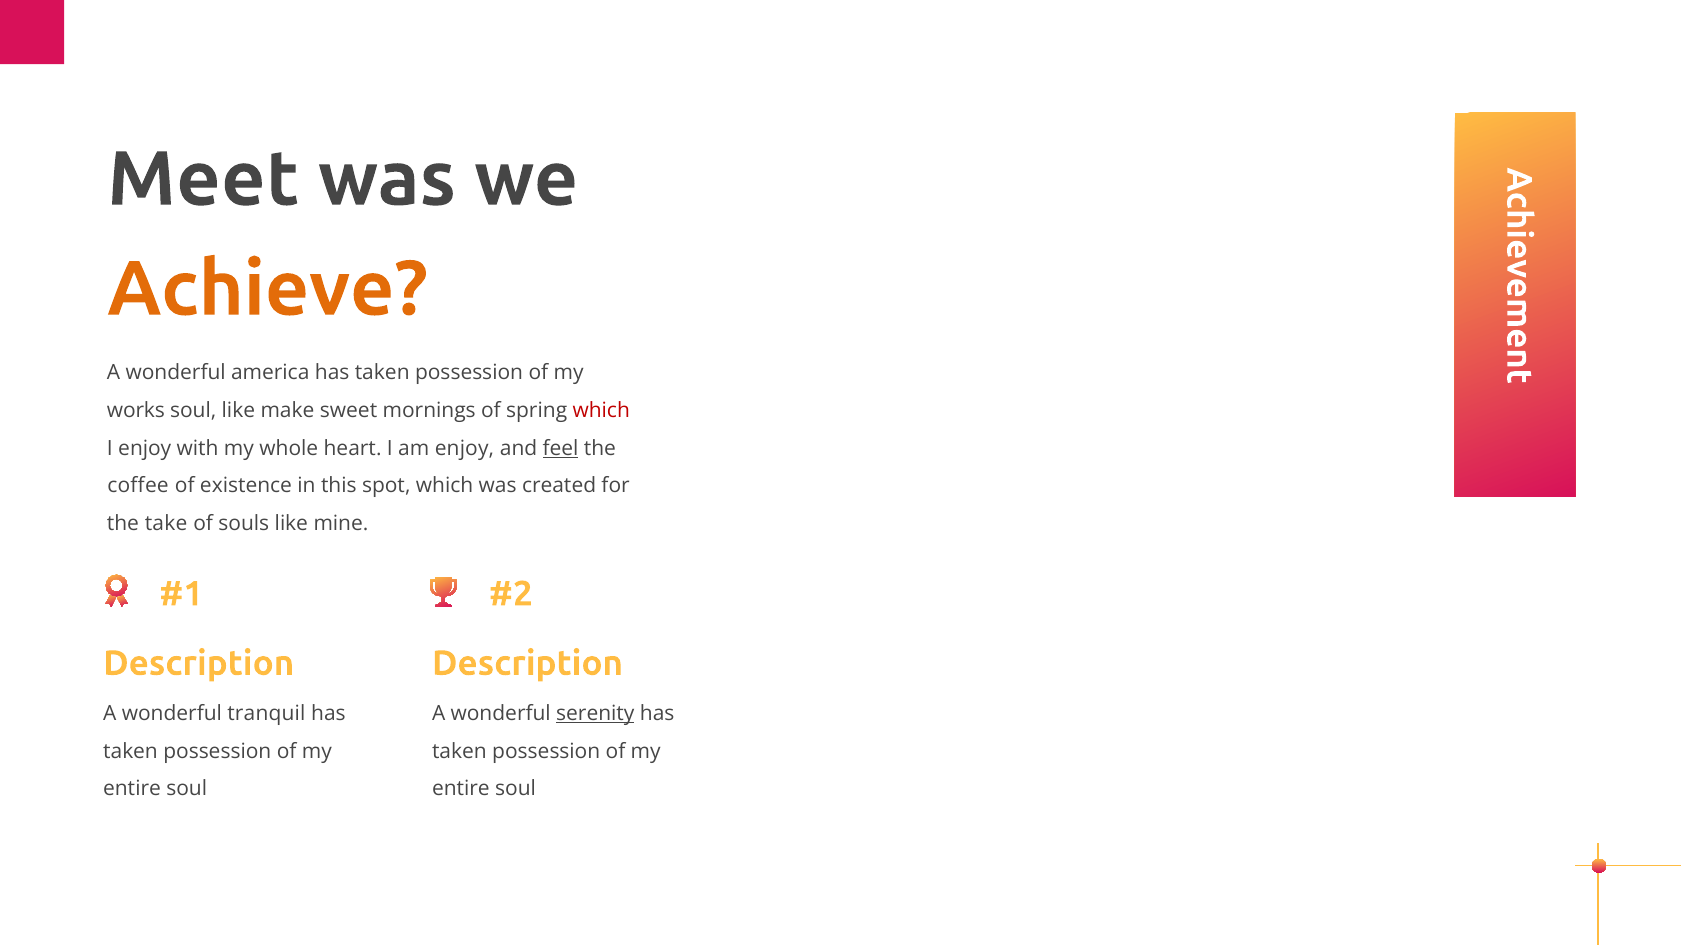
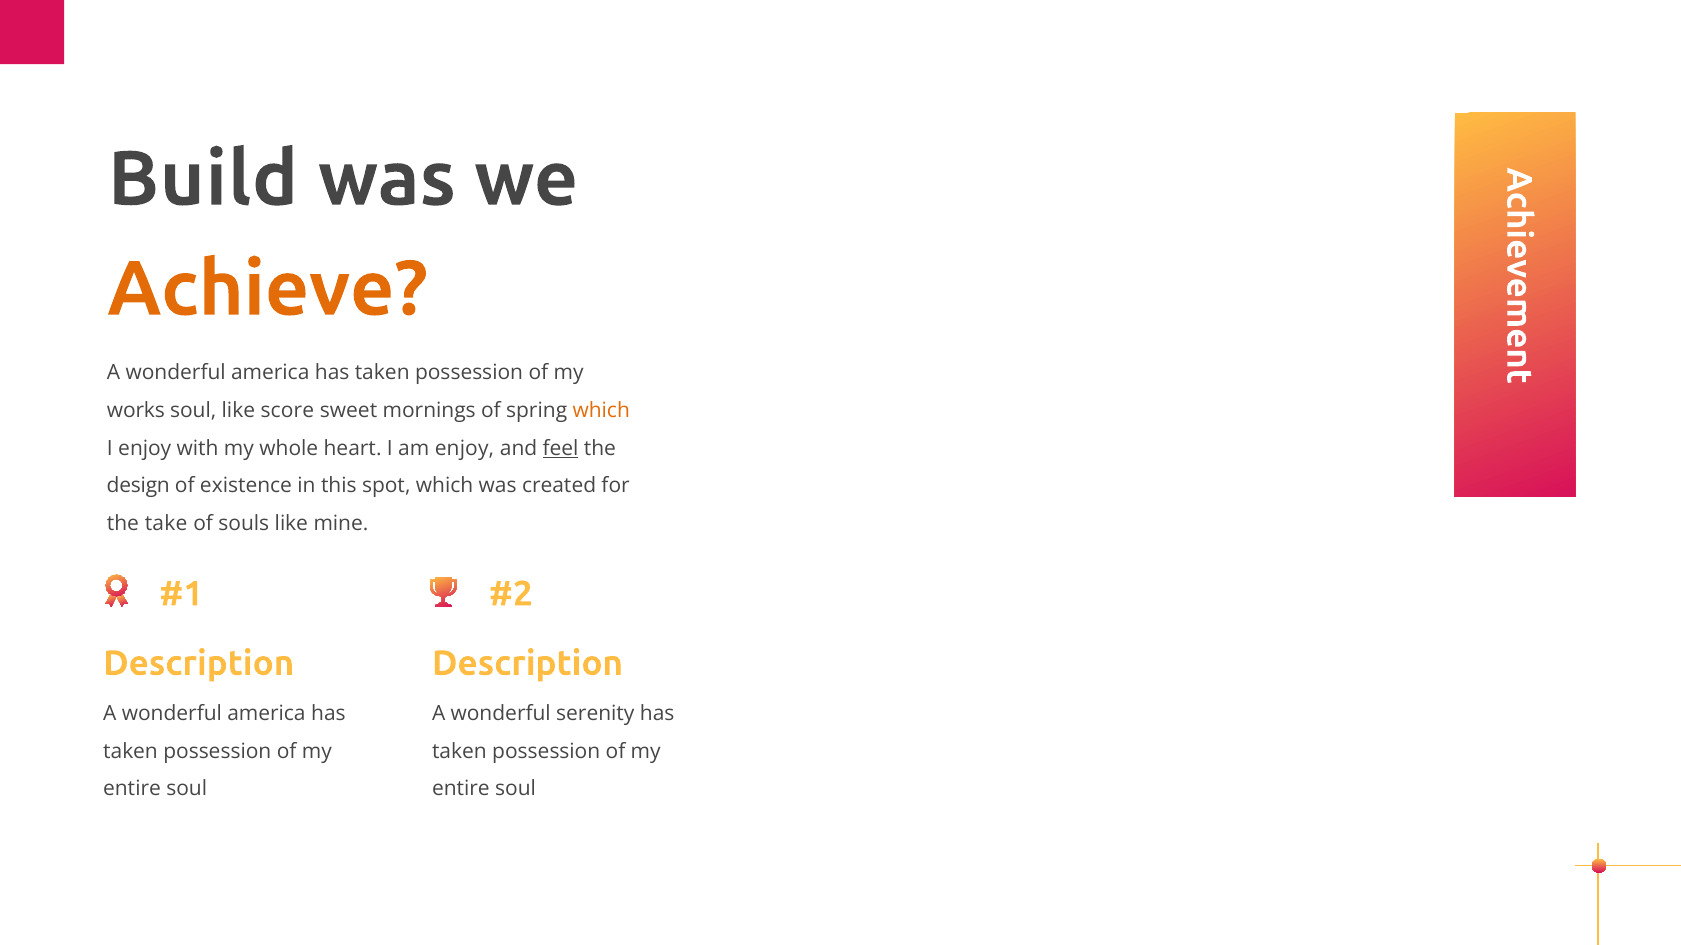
Meet: Meet -> Build
make: make -> score
which at (601, 411) colour: red -> orange
coffee: coffee -> design
tranquil at (266, 714): tranquil -> america
serenity underline: present -> none
